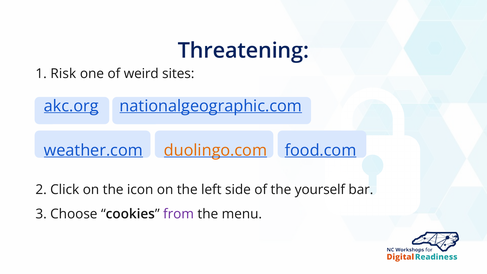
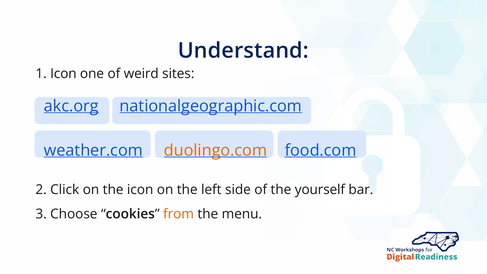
Threatening: Threatening -> Understand
1 Risk: Risk -> Icon
from colour: purple -> orange
